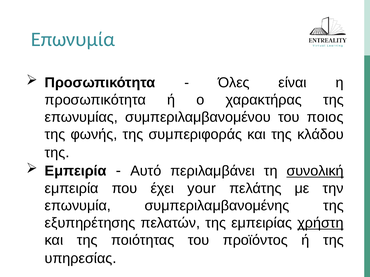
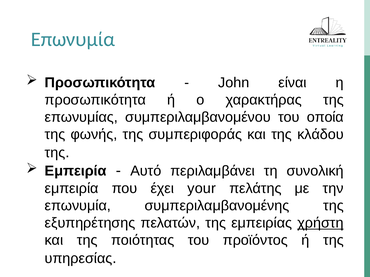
Όλες: Όλες -> John
ποιος: ποιος -> οποία
συνολική underline: present -> none
